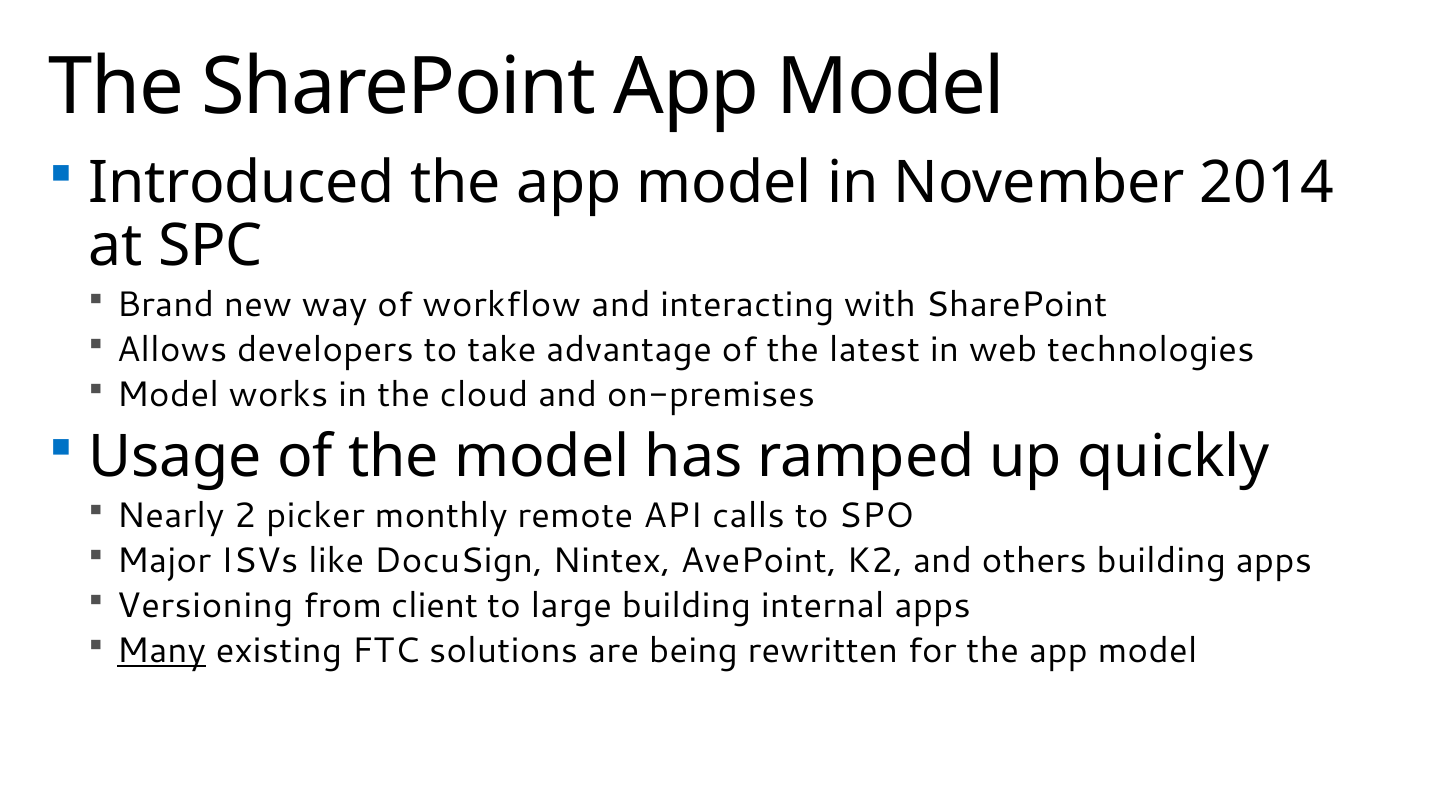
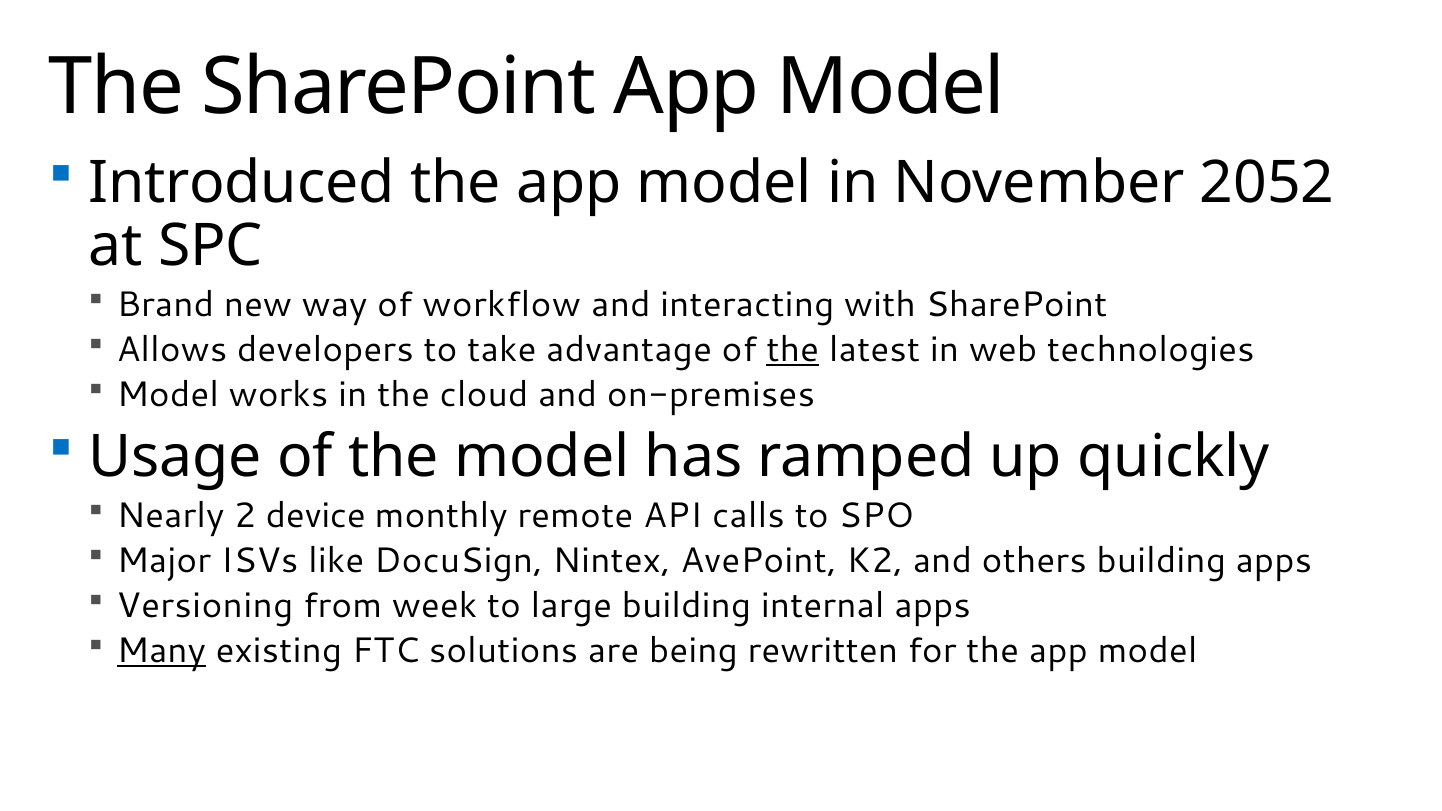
2014: 2014 -> 2052
the at (793, 350) underline: none -> present
picker: picker -> device
client: client -> week
